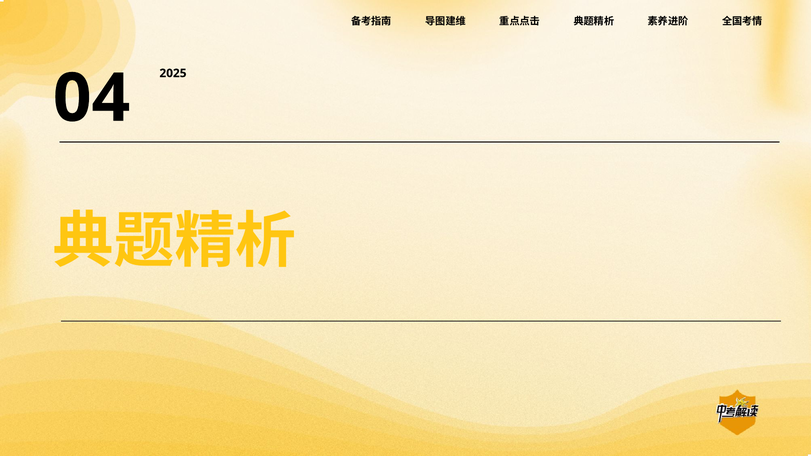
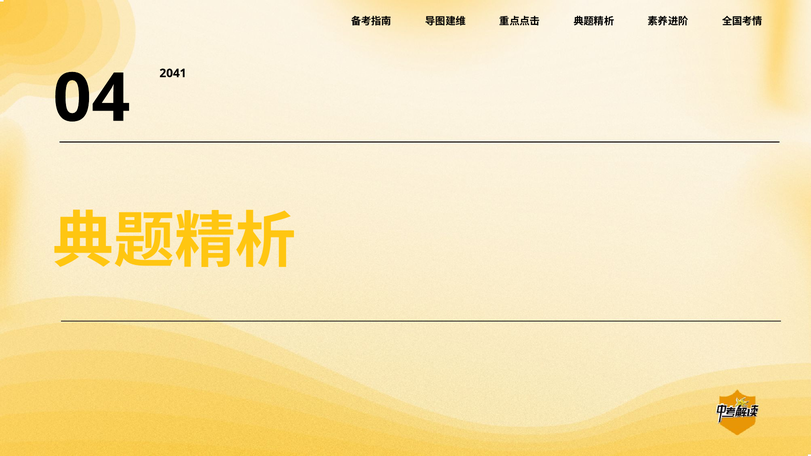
2025: 2025 -> 2041
